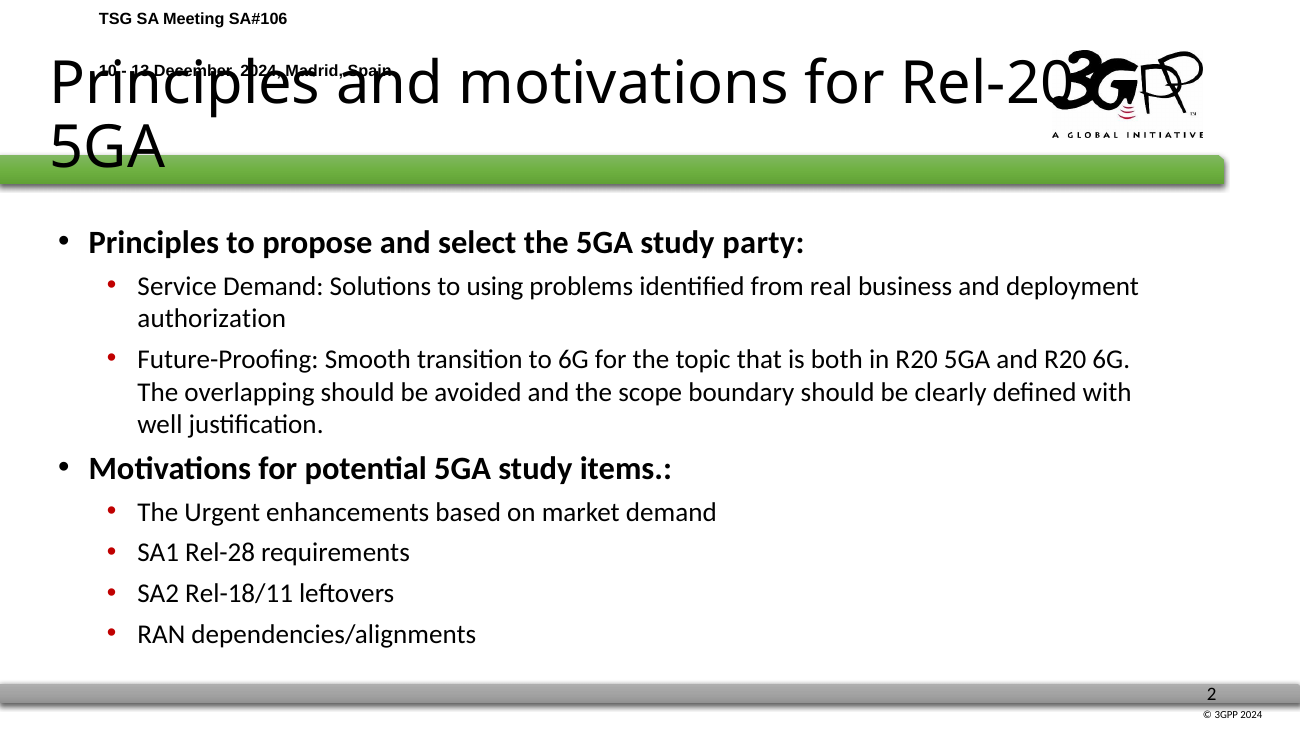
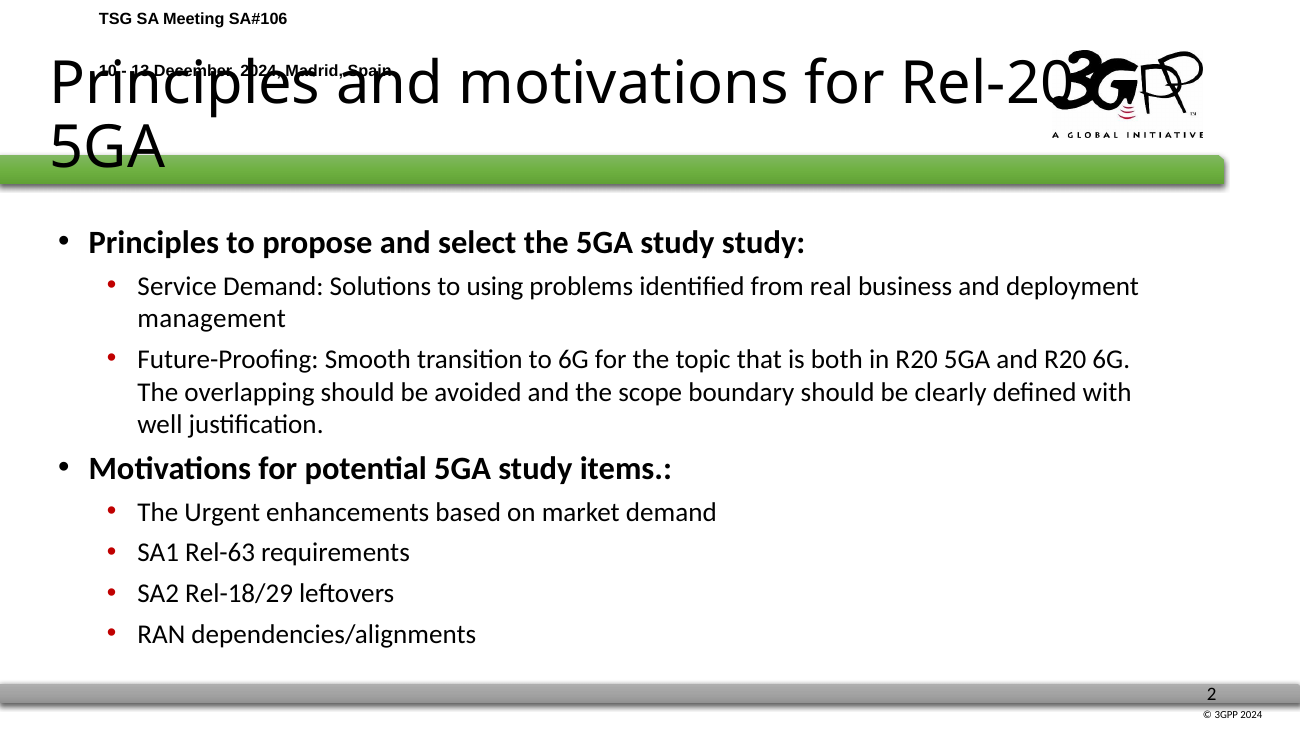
study party: party -> study
authorization: authorization -> management
Rel-28: Rel-28 -> Rel-63
Rel-18/11: Rel-18/11 -> Rel-18/29
